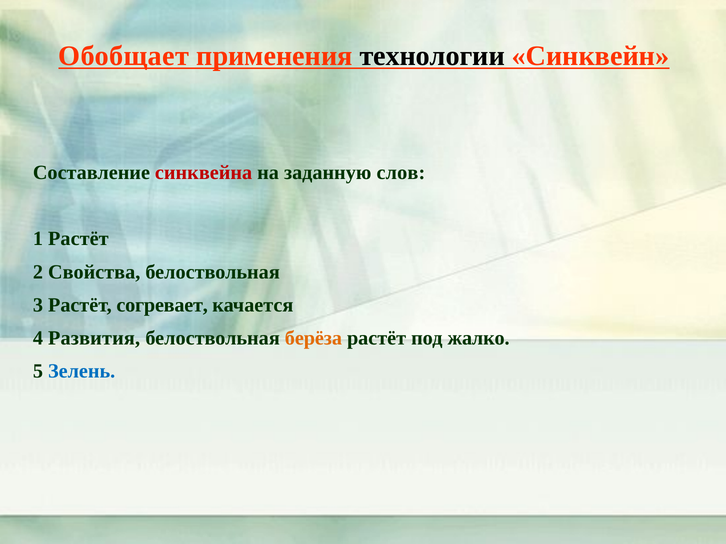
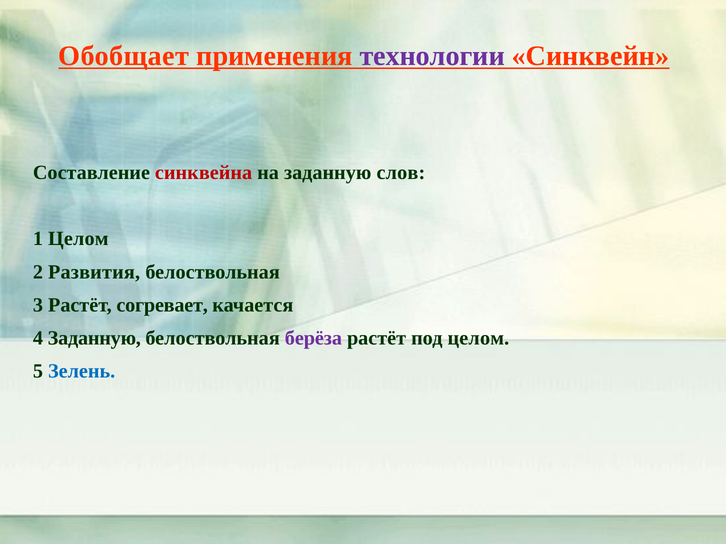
технологии colour: black -> purple
1 Растёт: Растёт -> Целом
Свойства: Свойства -> Развития
4 Развития: Развития -> Заданную
берёза colour: orange -> purple
под жалко: жалко -> целом
